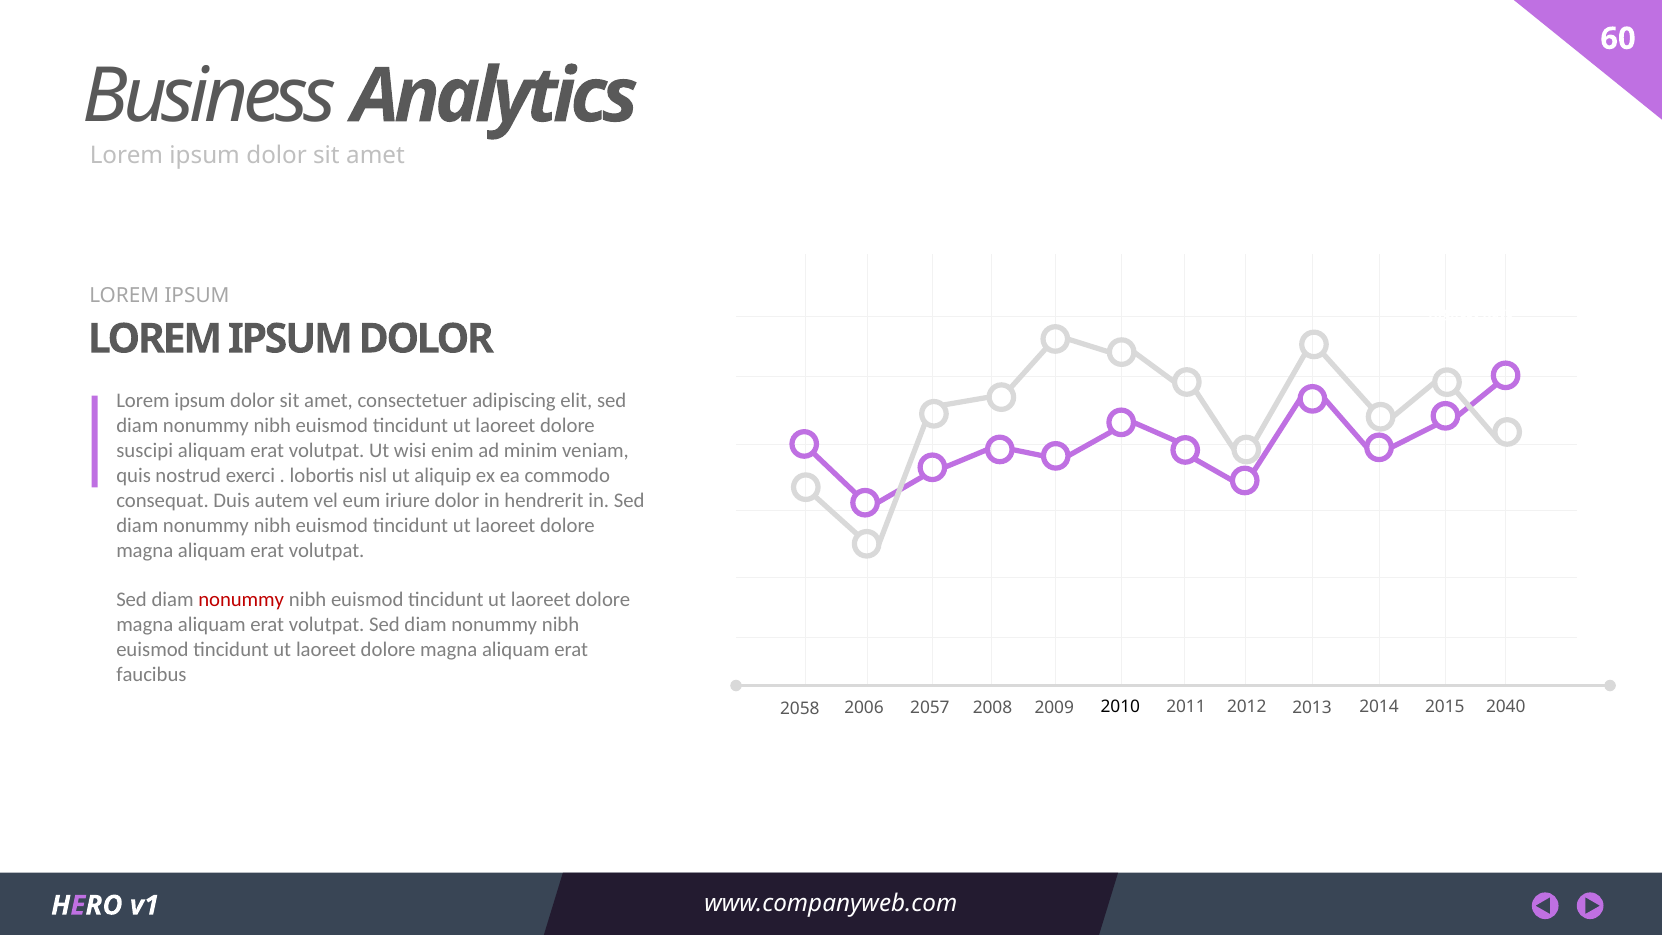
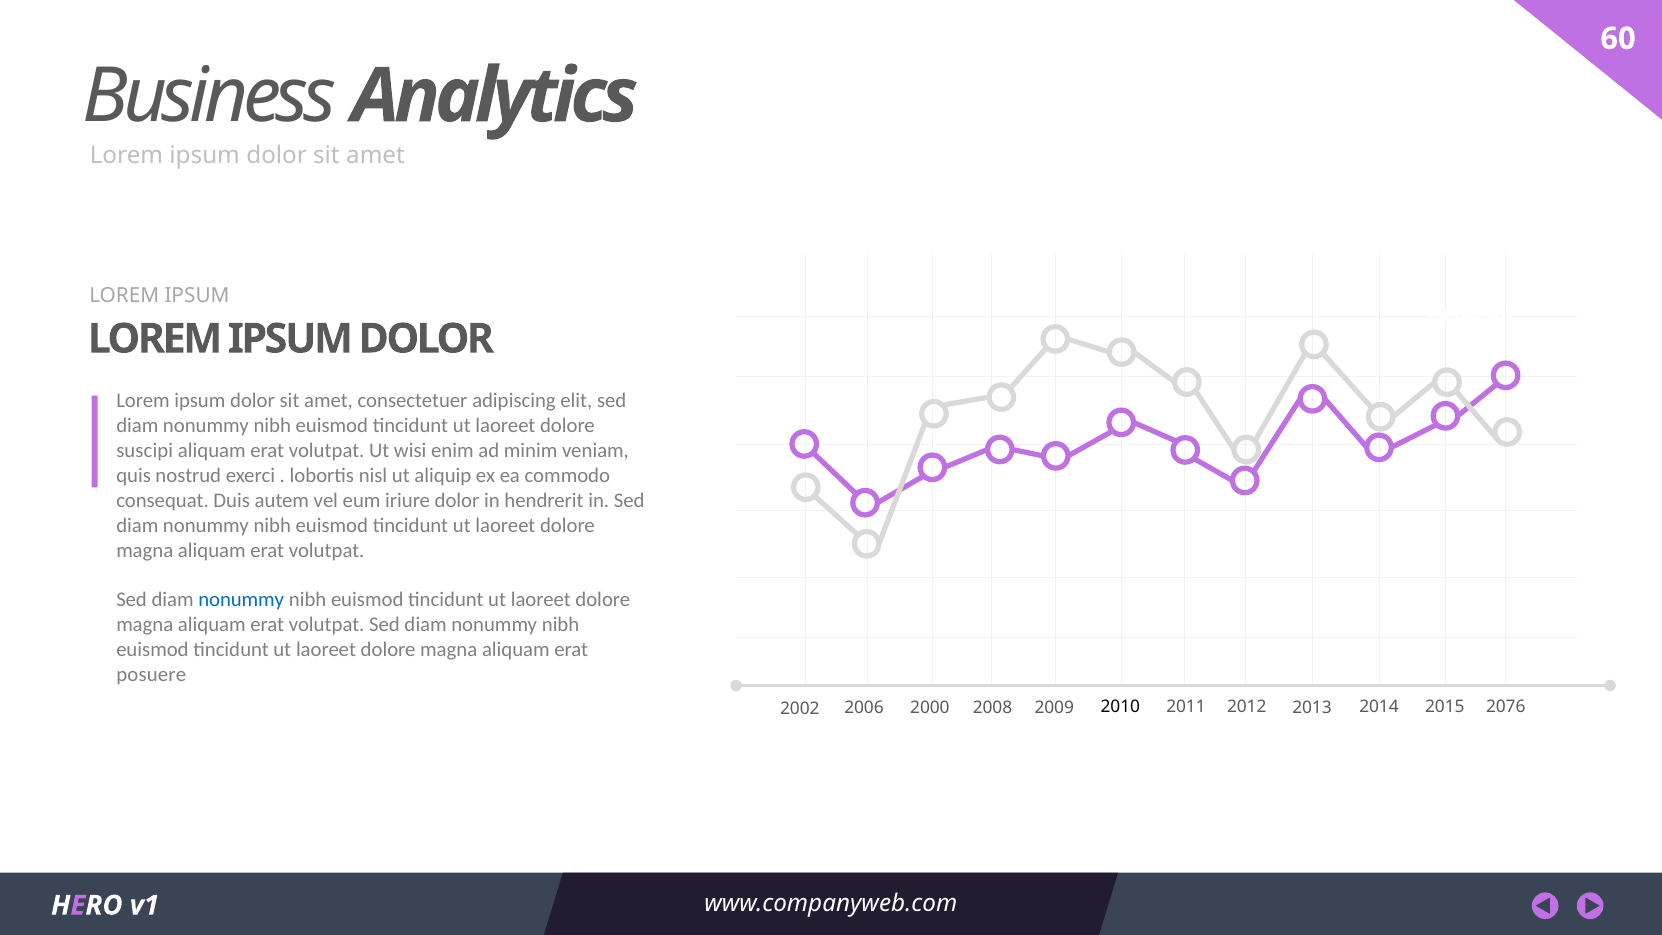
nonummy at (241, 600) colour: red -> blue
faucibus: faucibus -> posuere
2040: 2040 -> 2076
2057: 2057 -> 2000
2058: 2058 -> 2002
